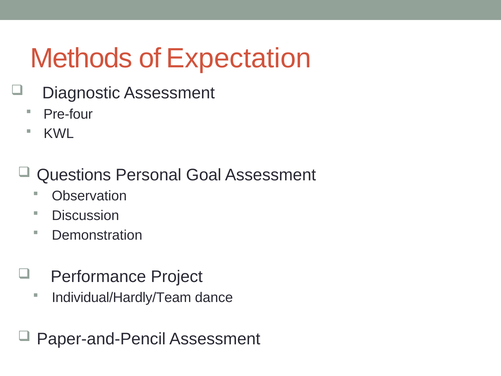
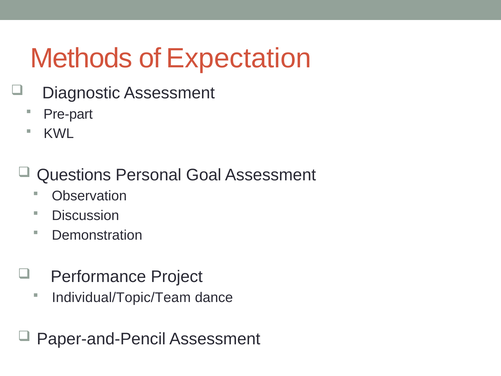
Pre-four: Pre-four -> Pre-part
Individual/Hardly/Team: Individual/Hardly/Team -> Individual/Topic/Team
